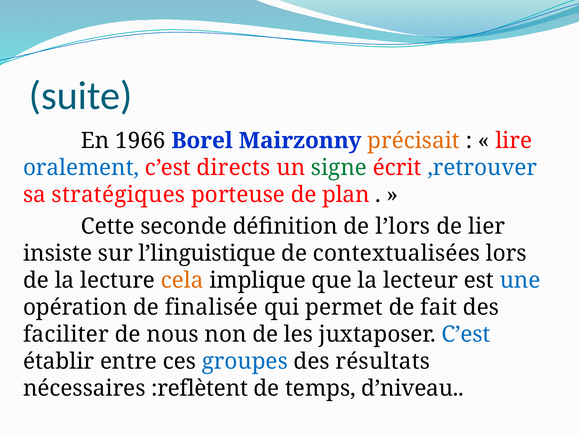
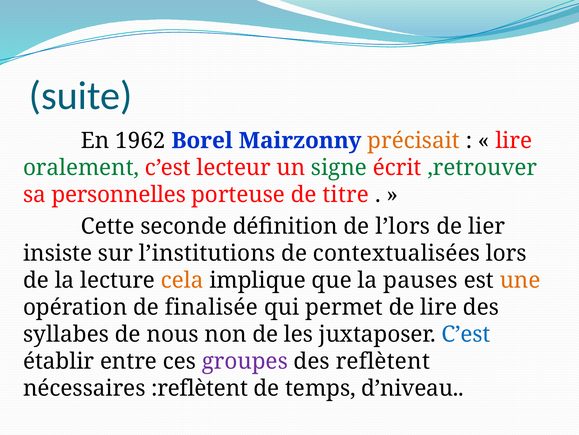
1966: 1966 -> 1962
oralement colour: blue -> green
directs: directs -> lecteur
,retrouver colour: blue -> green
stratégiques: stratégiques -> personnelles
plan: plan -> titre
l’linguistique: l’linguistique -> l’institutions
lecteur: lecteur -> pauses
une colour: blue -> orange
de fait: fait -> lire
faciliter: faciliter -> syllabes
groupes colour: blue -> purple
résultats: résultats -> reflètent
